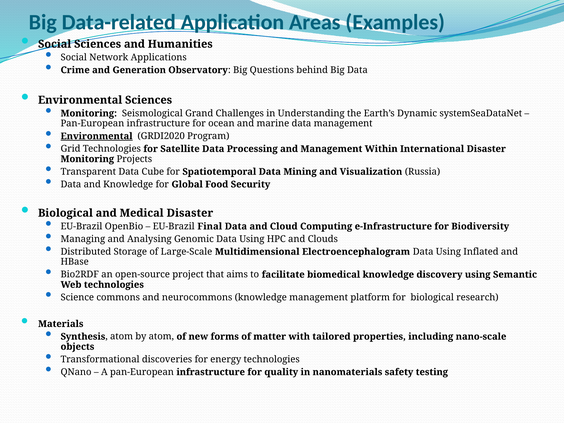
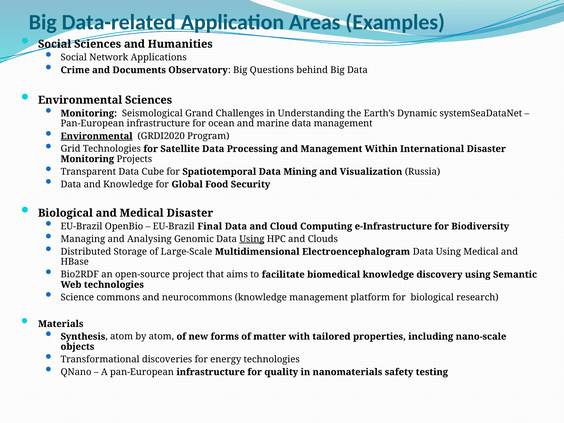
Generation: Generation -> Documents
Using at (252, 239) underline: none -> present
Using Inflated: Inflated -> Medical
